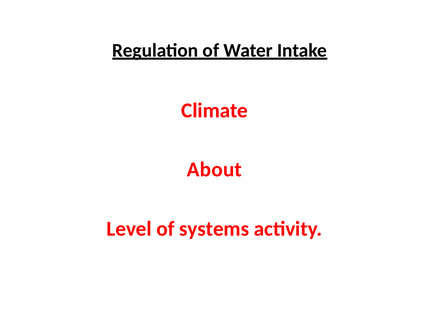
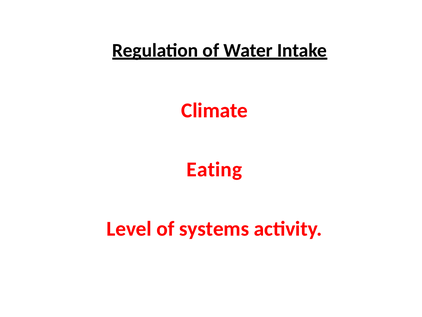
About: About -> Eating
